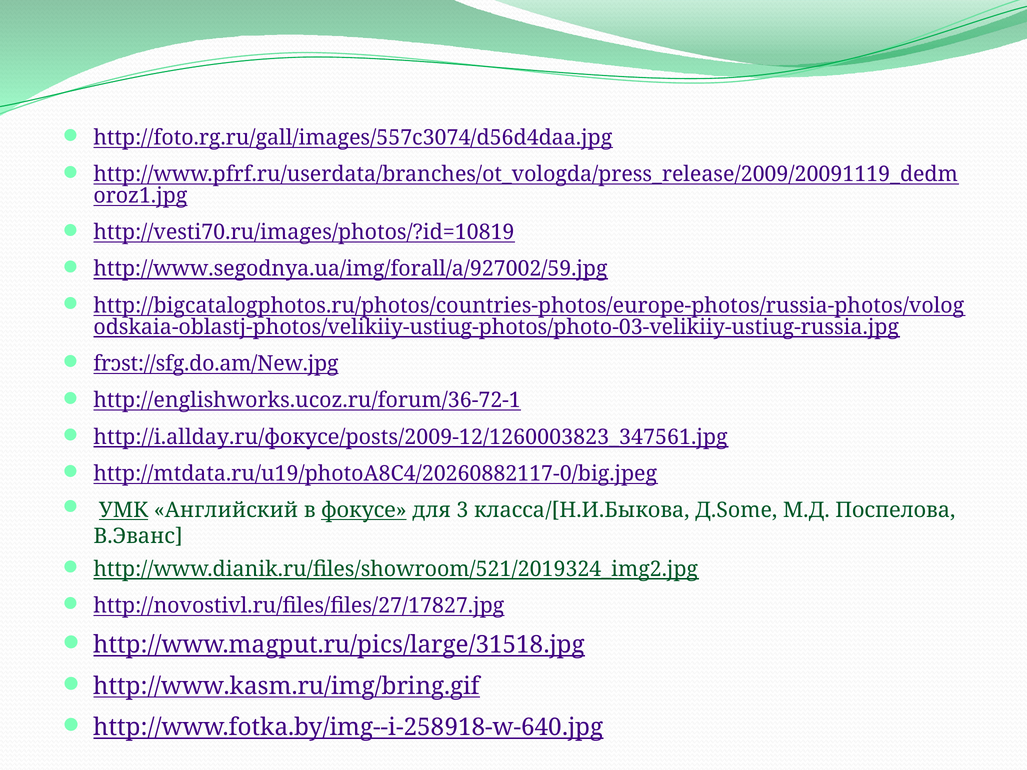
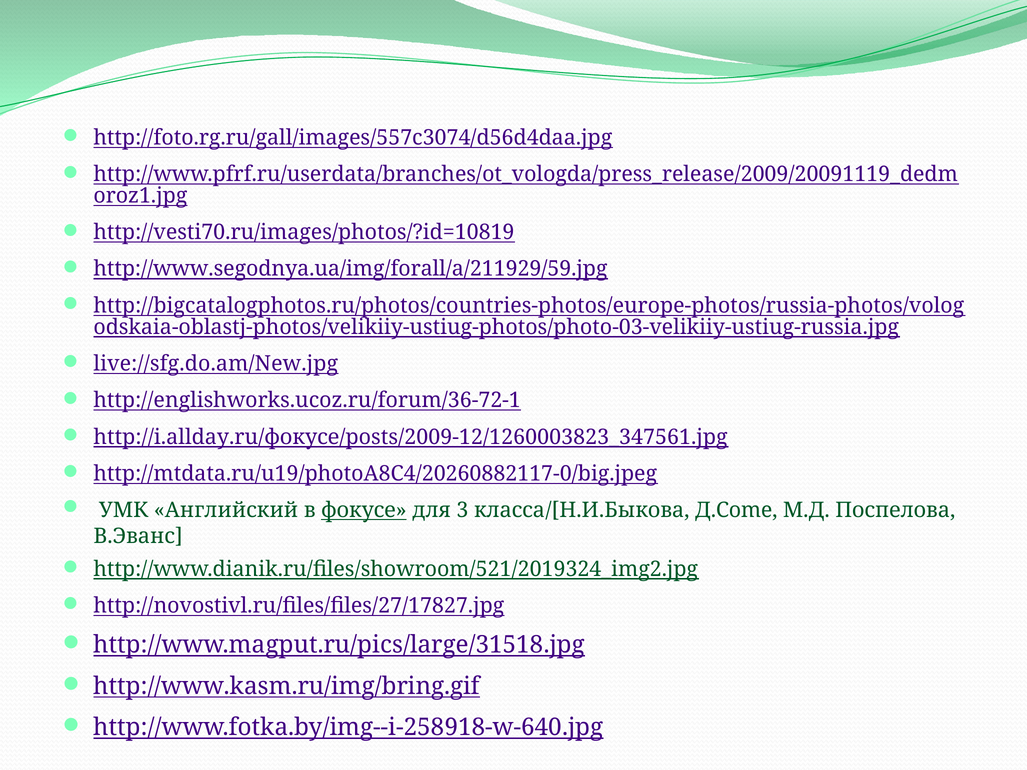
http://www.segodnya.ua/img/forall/a/927002/59.jpg: http://www.segodnya.ua/img/forall/a/927002/59.jpg -> http://www.segodnya.ua/img/forall/a/211929/59.jpg
frɔst://sfg.do.am/New.jpg: frɔst://sfg.do.am/New.jpg -> live://sfg.do.am/New.jpg
УМК underline: present -> none
Д.Some: Д.Some -> Д.Come
